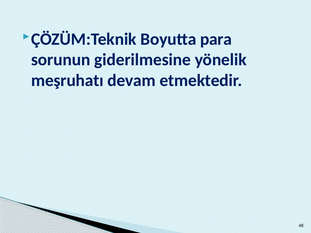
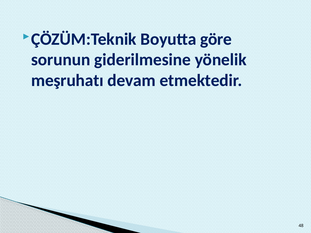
para: para -> göre
